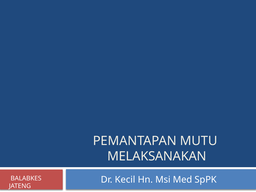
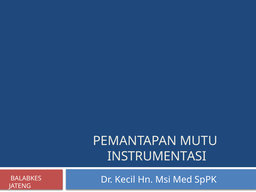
MELAKSANAKAN: MELAKSANAKAN -> INSTRUMENTASI
